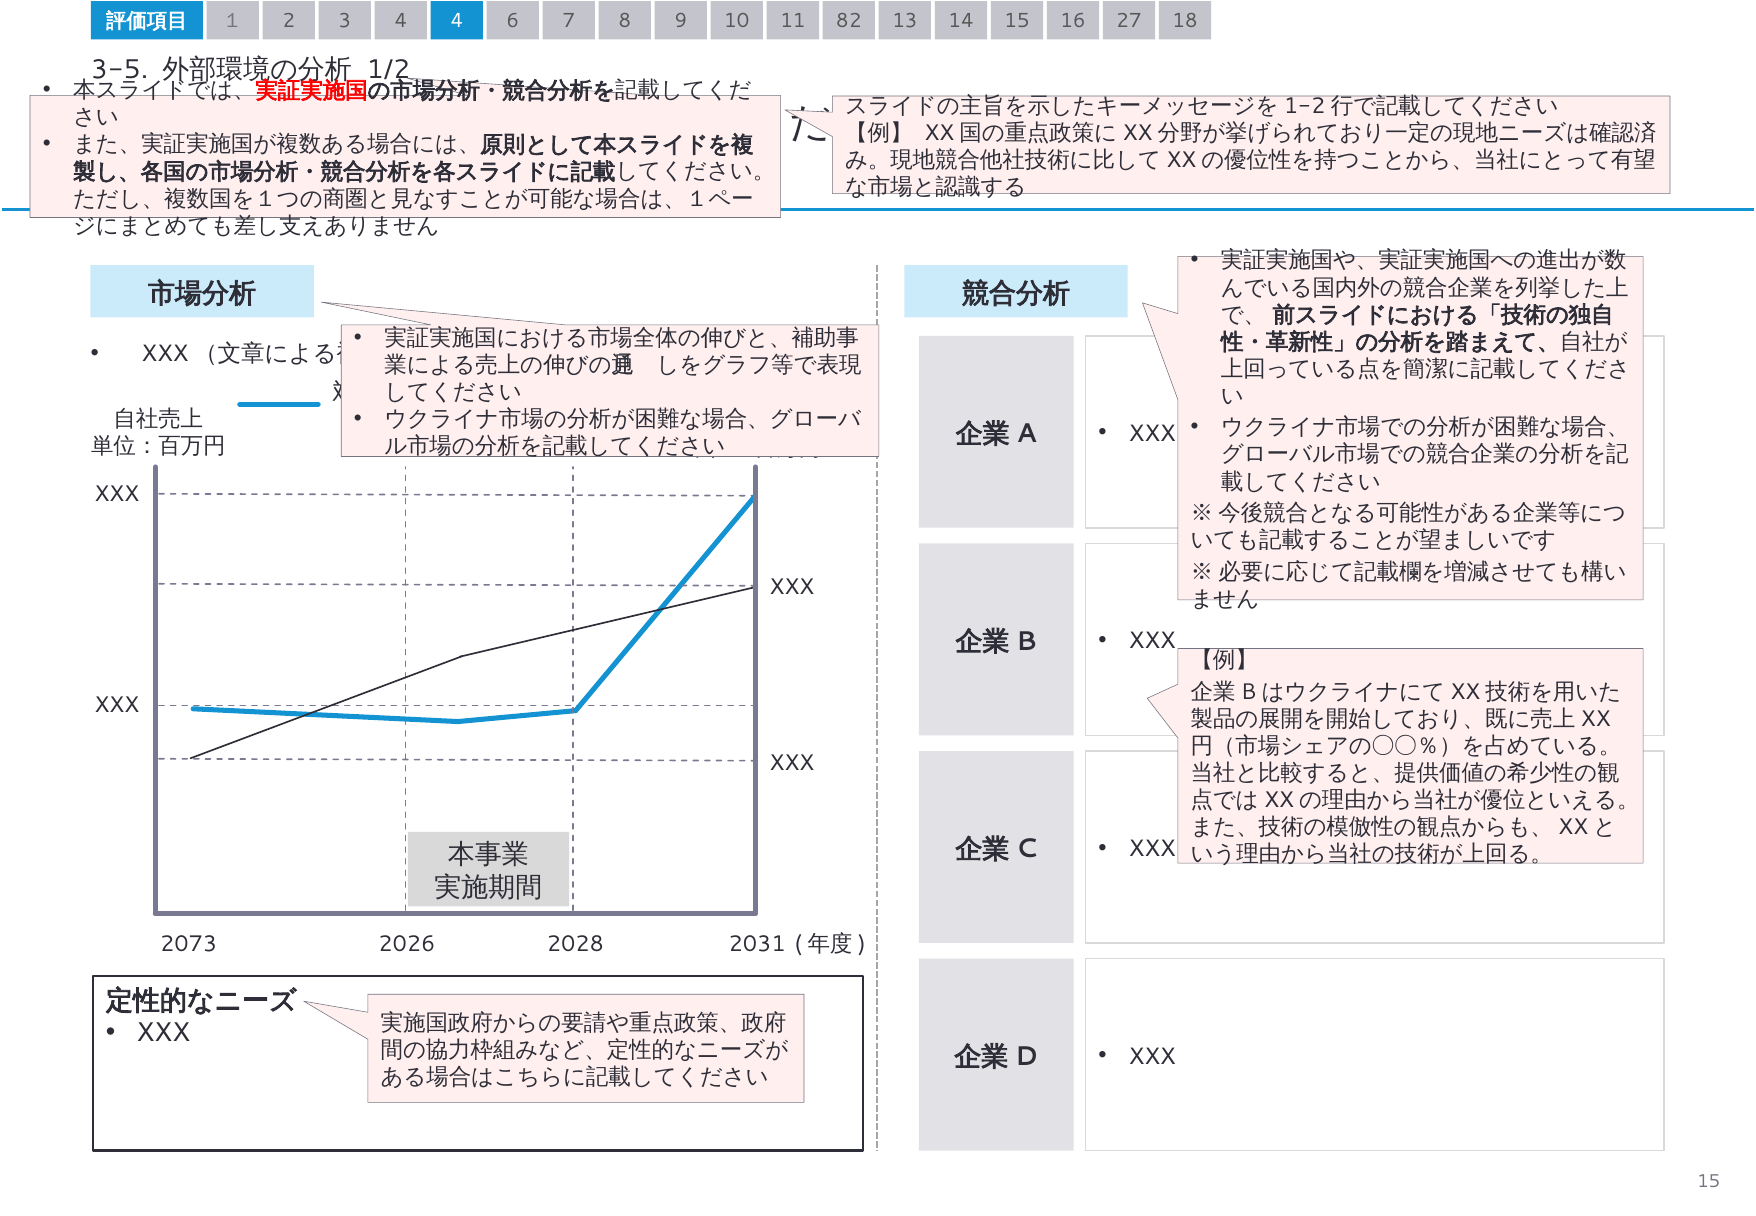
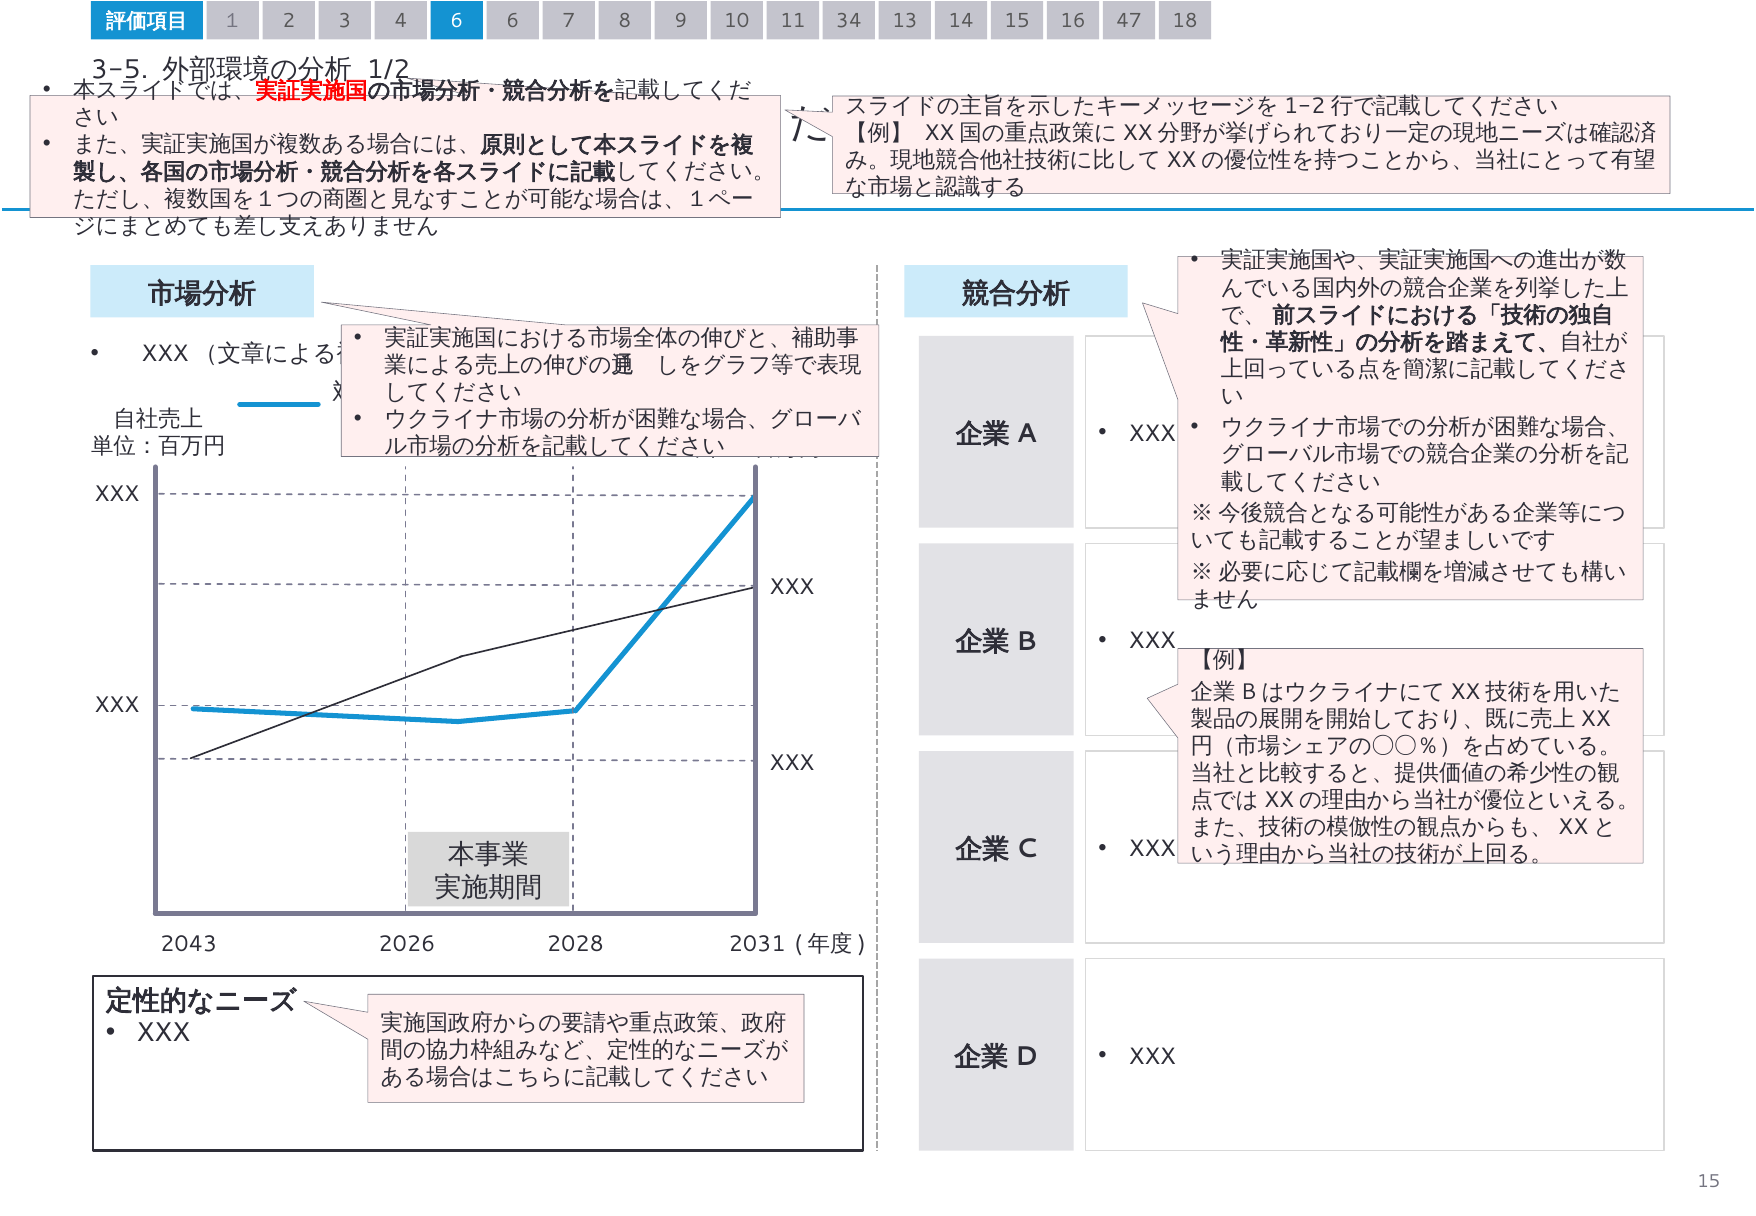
4 4: 4 -> 6
82: 82 -> 34
27: 27 -> 47
2073: 2073 -> 2043
